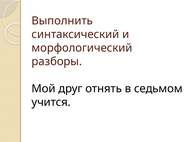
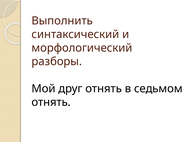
учится at (51, 102): учится -> отнять
